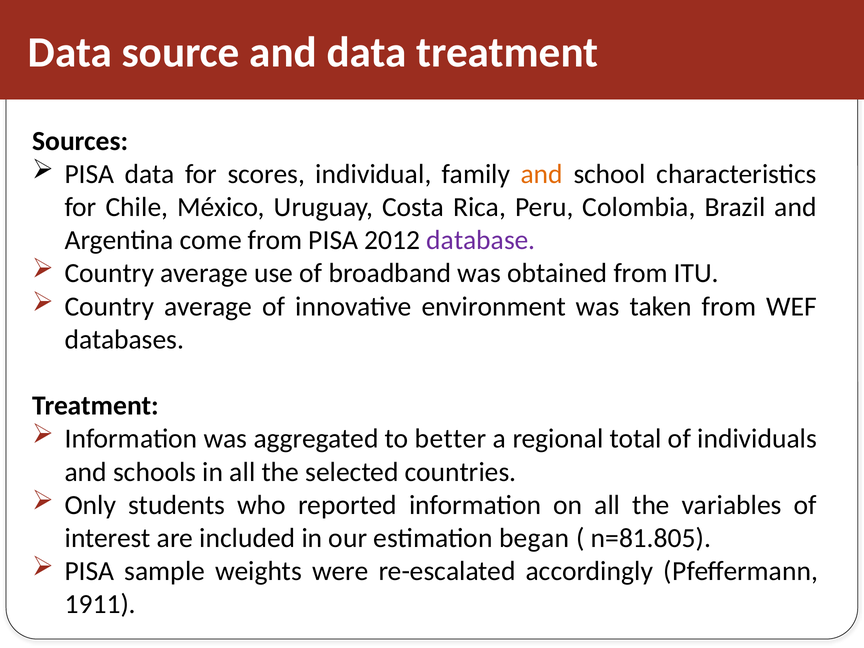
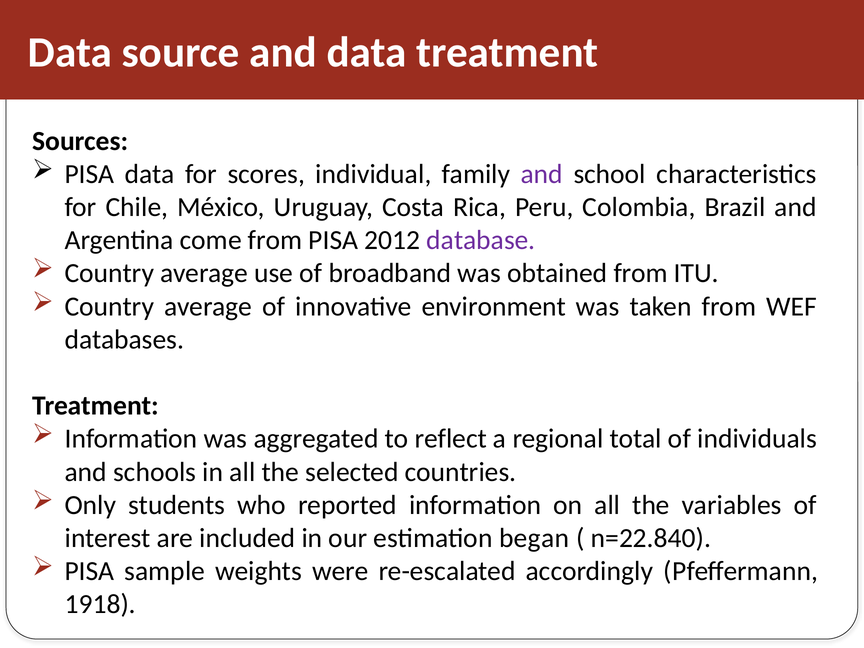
and at (542, 174) colour: orange -> purple
better: better -> reflect
n=81.805: n=81.805 -> n=22.840
1911: 1911 -> 1918
